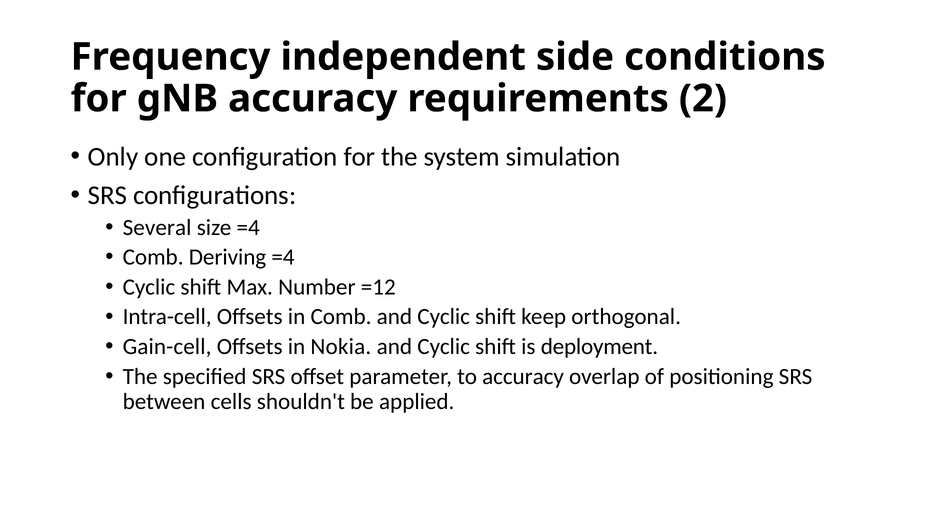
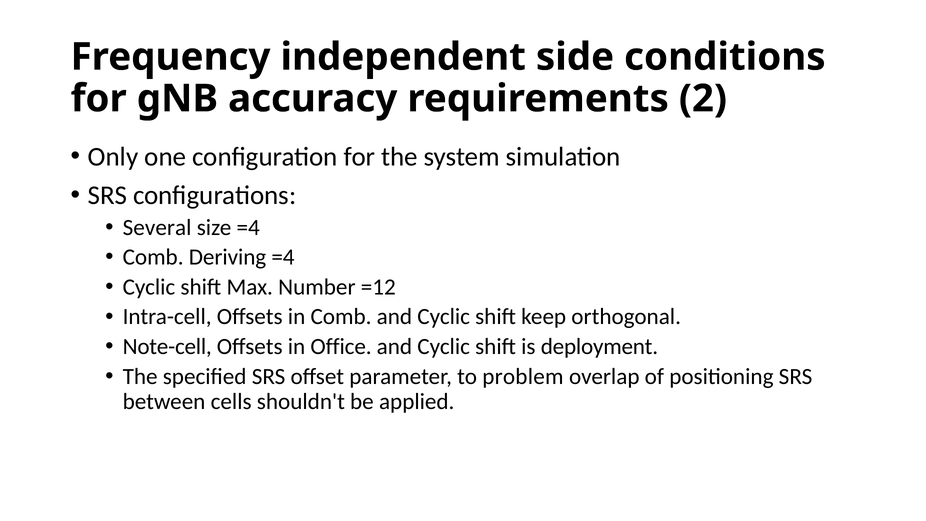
Gain-cell: Gain-cell -> Note-cell
Nokia: Nokia -> Office
to accuracy: accuracy -> problem
